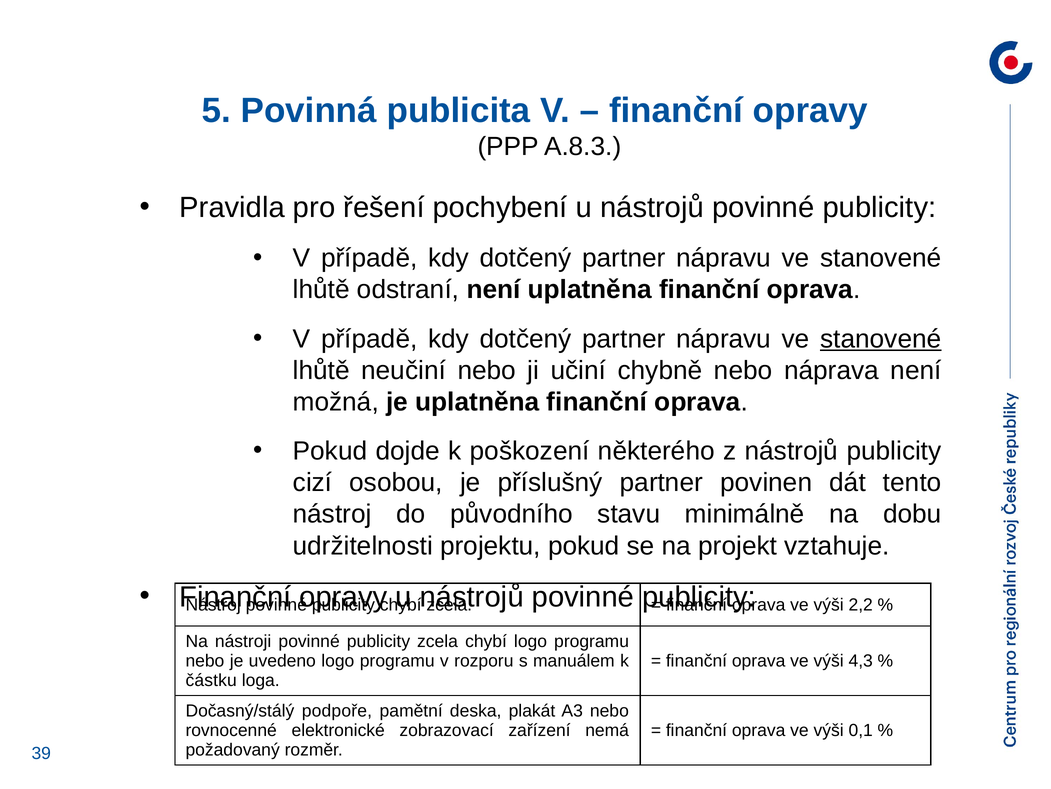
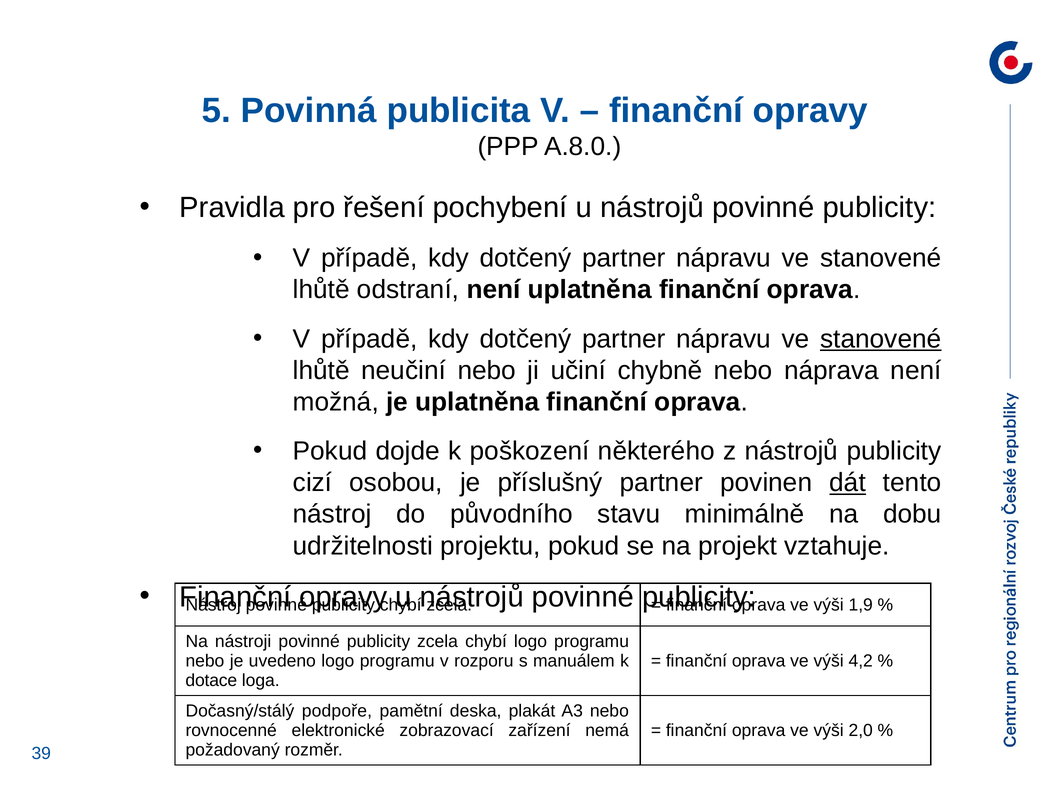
A.8.3: A.8.3 -> A.8.0
dát underline: none -> present
2,2: 2,2 -> 1,9
4,3: 4,3 -> 4,2
částku: částku -> dotace
0,1: 0,1 -> 2,0
